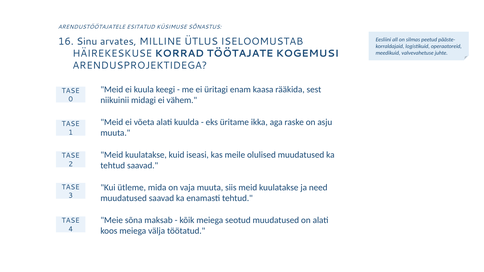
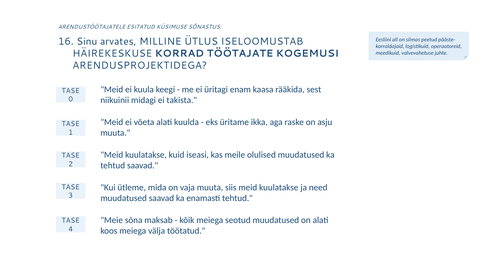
vähem: vähem -> takista
